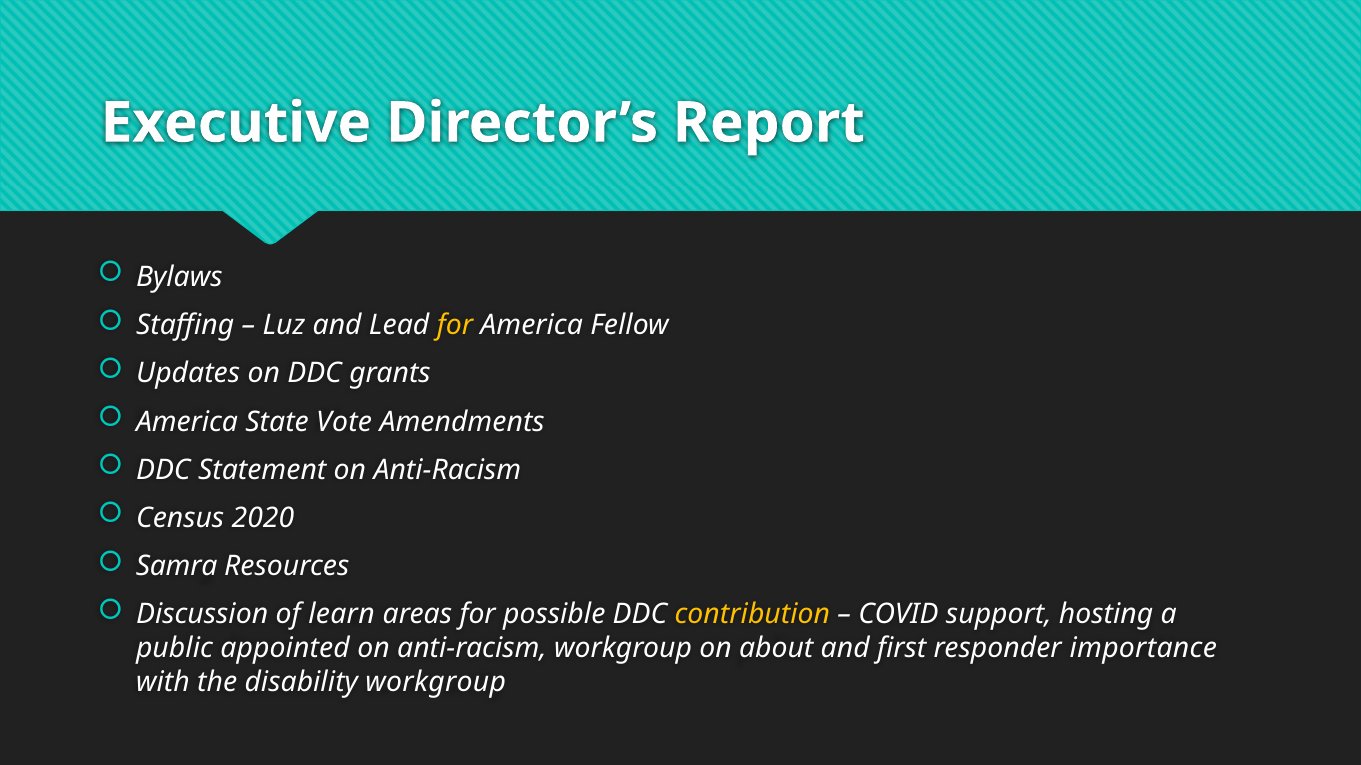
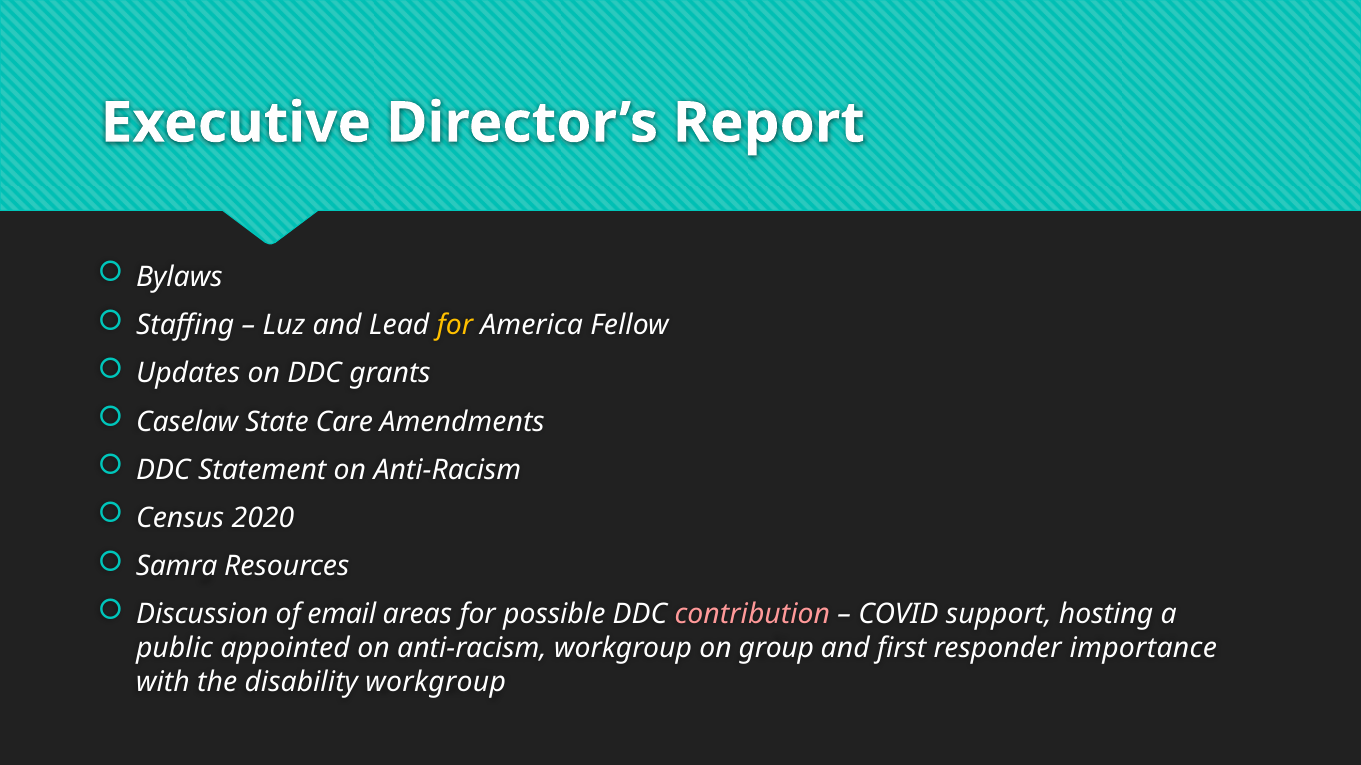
America at (187, 422): America -> Caselaw
Vote: Vote -> Care
learn: learn -> email
contribution colour: yellow -> pink
about: about -> group
